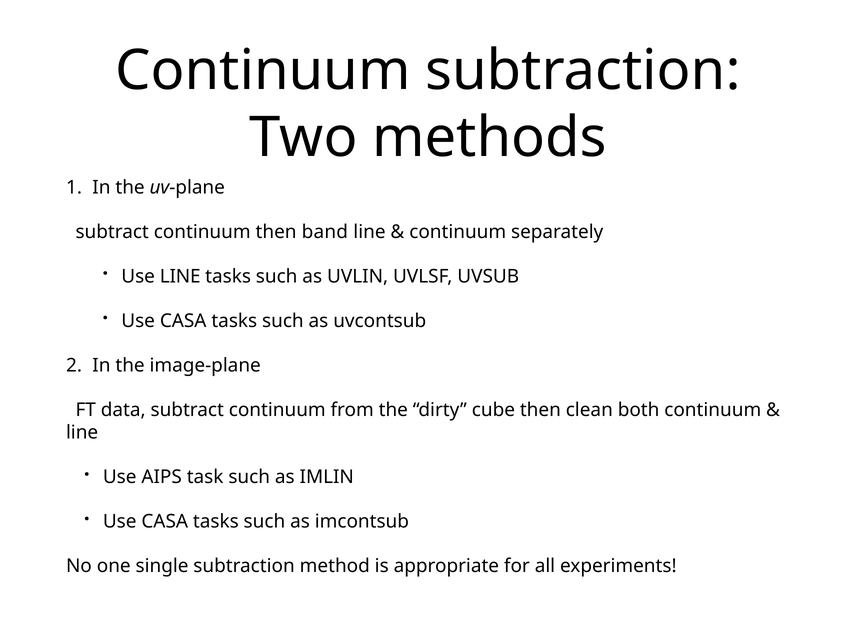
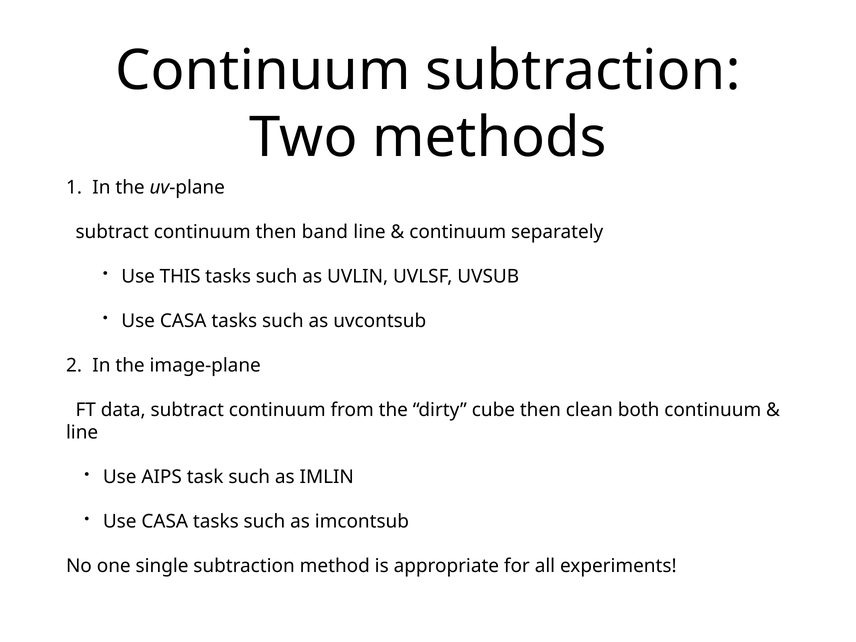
Use LINE: LINE -> THIS
